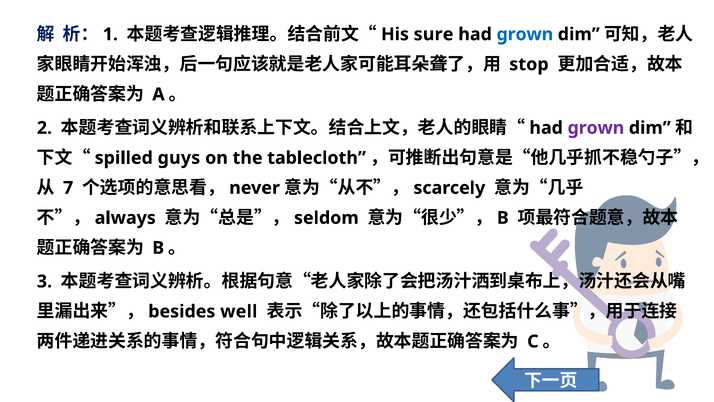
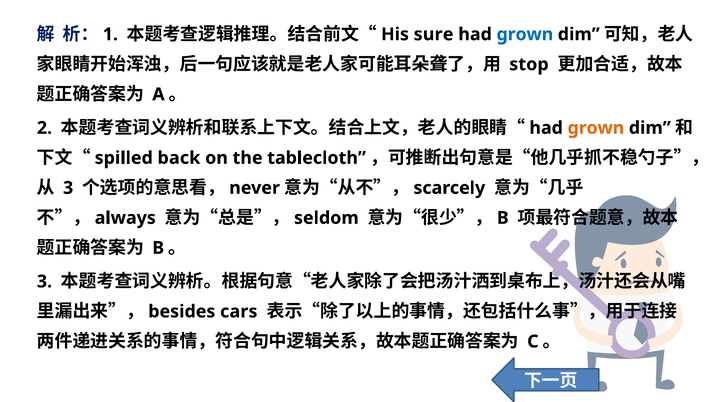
grown at (596, 128) colour: purple -> orange
guys: guys -> back
7 at (68, 188): 7 -> 3
well: well -> cars
